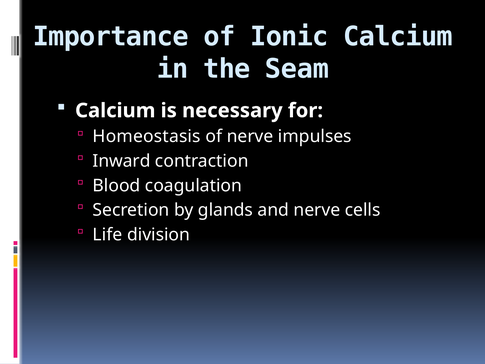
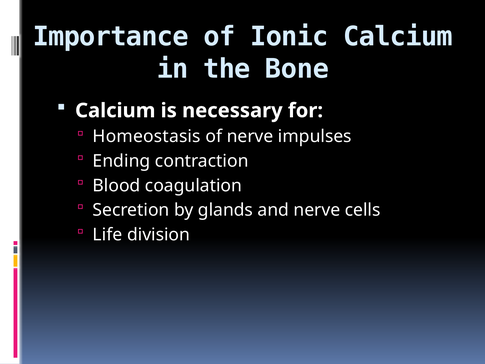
Seam: Seam -> Bone
Inward: Inward -> Ending
